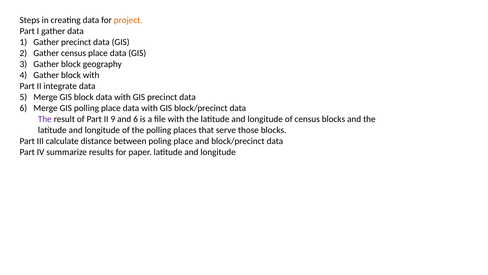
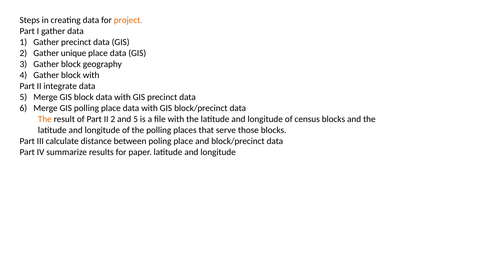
Gather census: census -> unique
The at (45, 119) colour: purple -> orange
II 9: 9 -> 2
and 6: 6 -> 5
